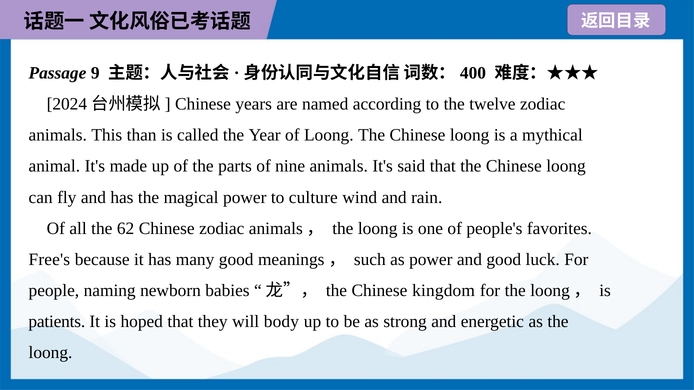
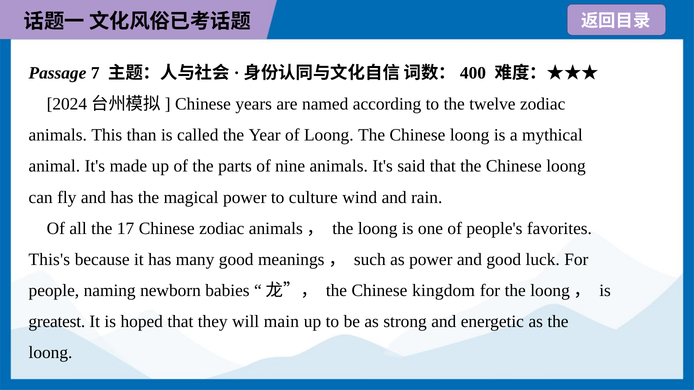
9: 9 -> 7
62: 62 -> 17
Free's: Free's -> This's
patients: patients -> greatest
body: body -> main
